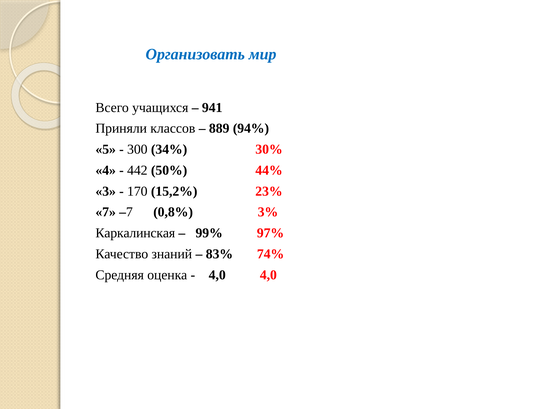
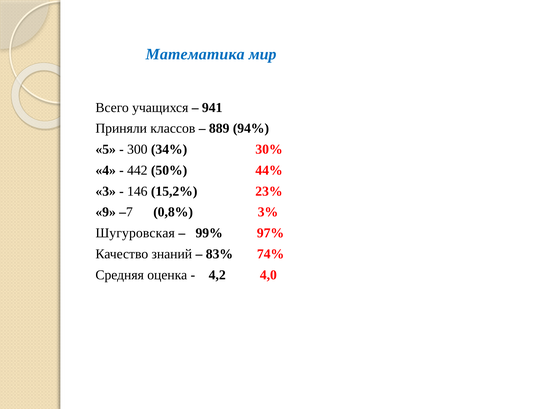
Организовать: Организовать -> Математика
170: 170 -> 146
7: 7 -> 9
Каркалинская: Каркалинская -> Шугуровская
4,0 at (217, 275): 4,0 -> 4,2
